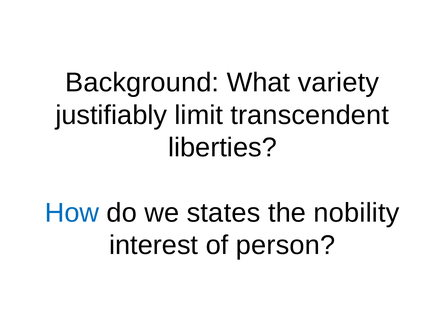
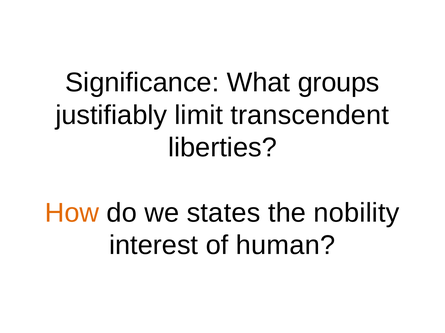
Background: Background -> Significance
variety: variety -> groups
How colour: blue -> orange
person: person -> human
